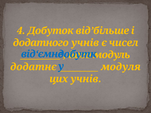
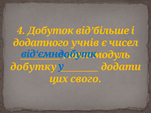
додатнє: додатнє -> добутку
модуля: модуля -> додати
цих учнів: учнів -> свого
